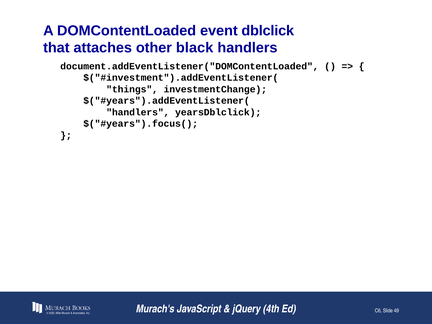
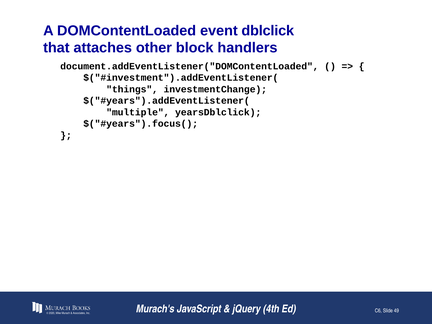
black: black -> block
handlers at (138, 112): handlers -> multiple
